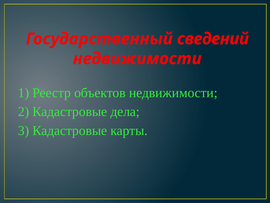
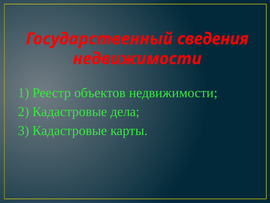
сведений: сведений -> сведения
